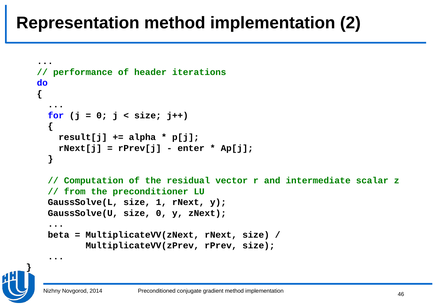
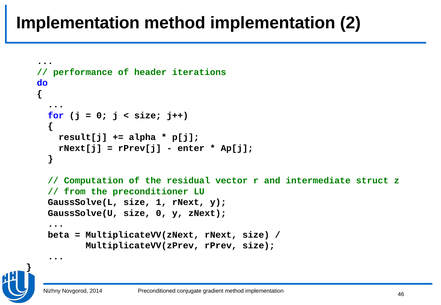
Representation at (78, 23): Representation -> Implementation
scalar: scalar -> struct
